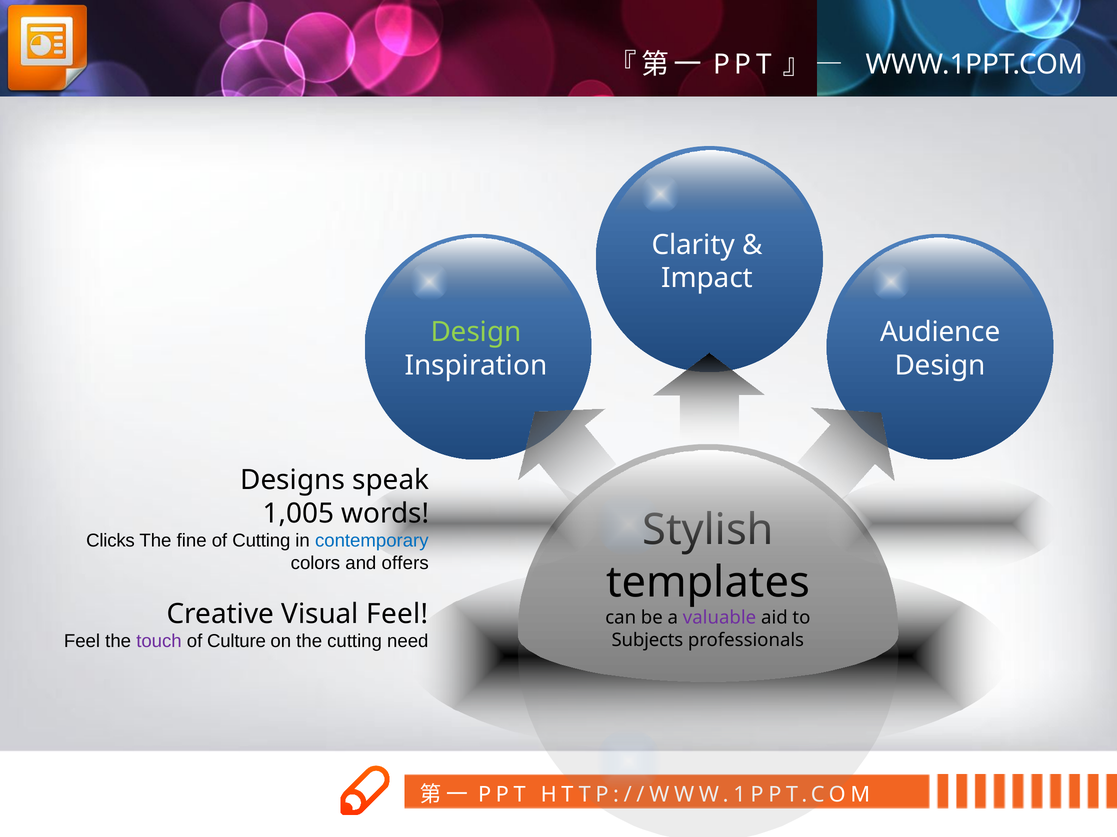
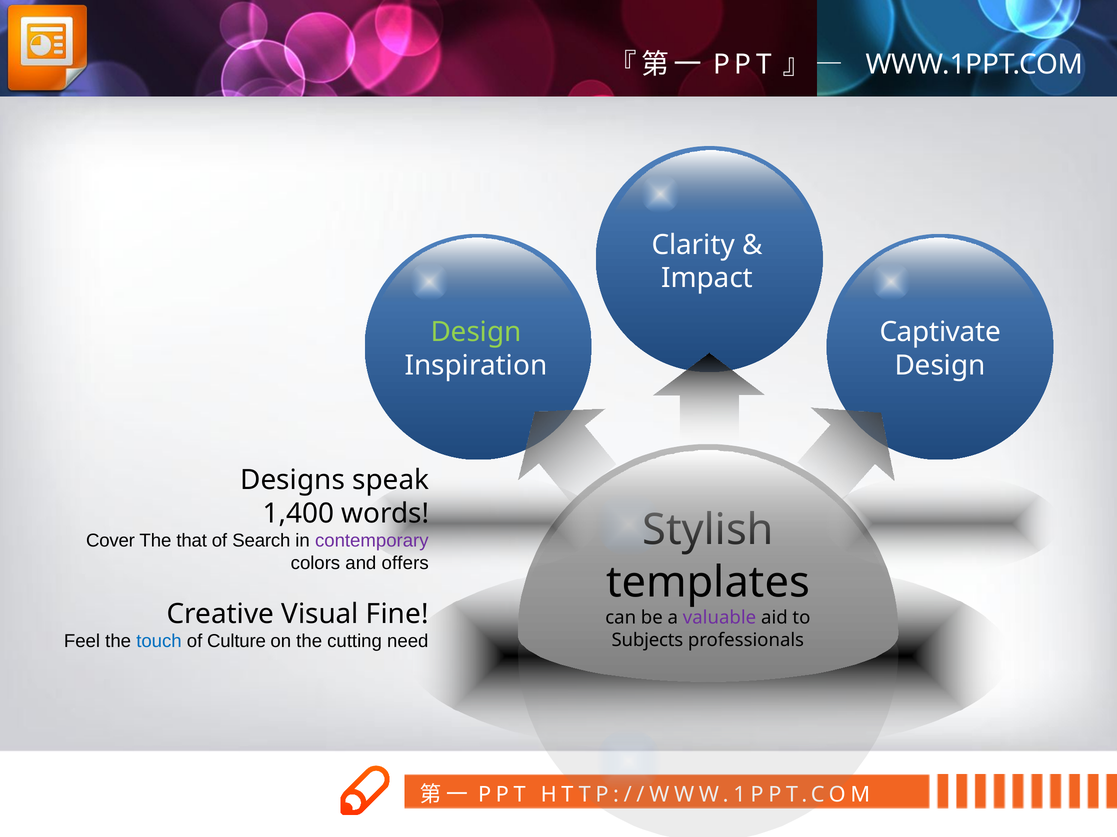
Audience: Audience -> Captivate
1,005: 1,005 -> 1,400
Clicks: Clicks -> Cover
fine: fine -> that
of Cutting: Cutting -> Search
contemporary colour: blue -> purple
Visual Feel: Feel -> Fine
touch colour: purple -> blue
